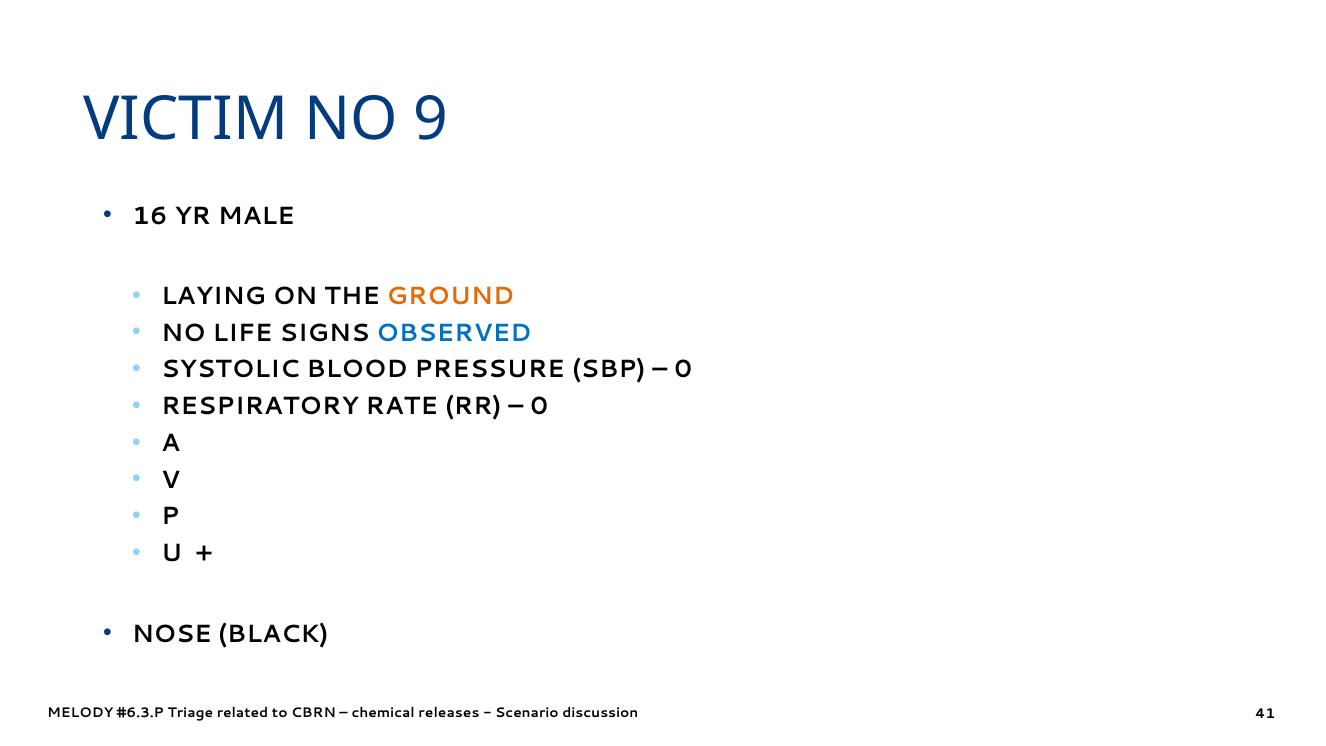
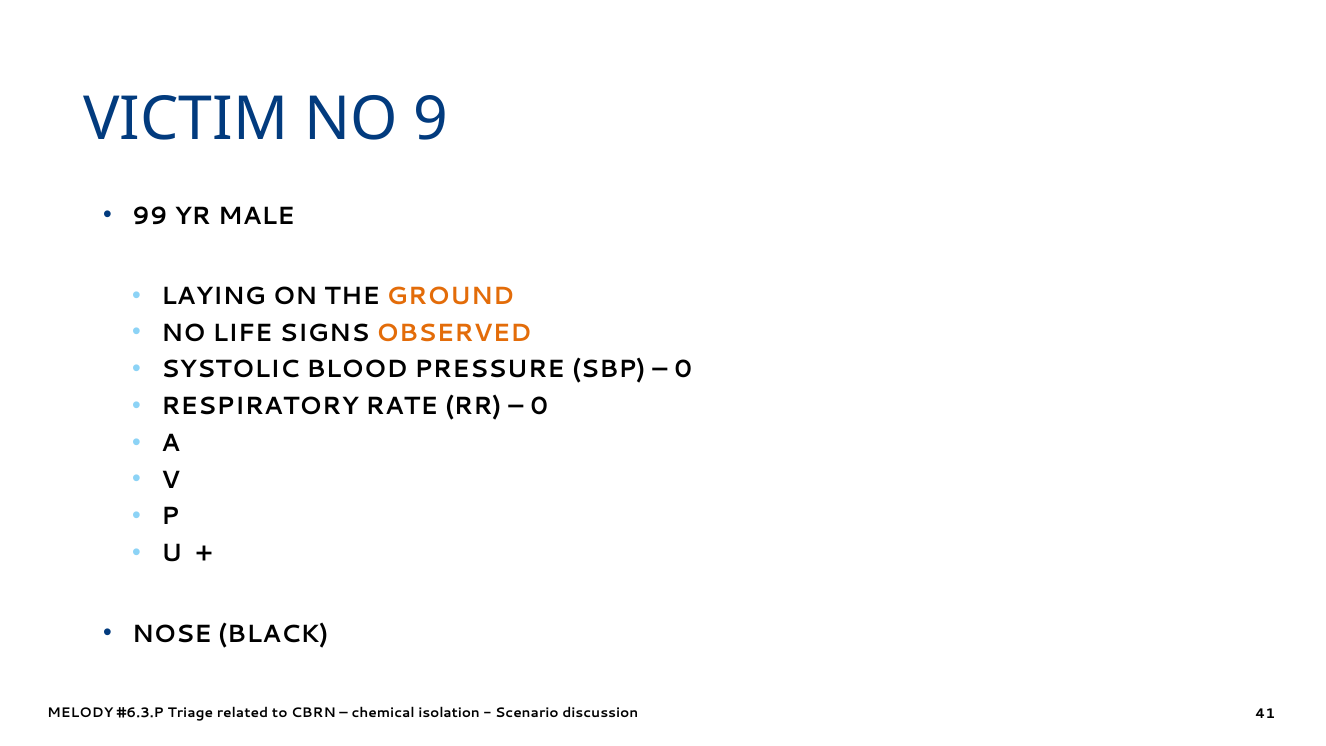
16: 16 -> 99
OBSERVED colour: blue -> orange
releases: releases -> isolation
